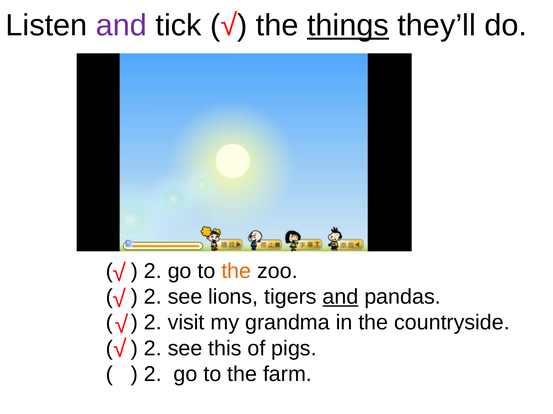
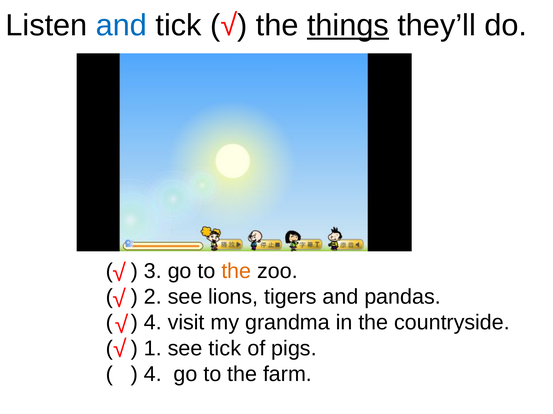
and at (121, 25) colour: purple -> blue
2 at (153, 271): 2 -> 3
and at (341, 297) underline: present -> none
2 at (153, 323): 2 -> 4
2 at (153, 349): 2 -> 1
see this: this -> tick
2 at (153, 375): 2 -> 4
